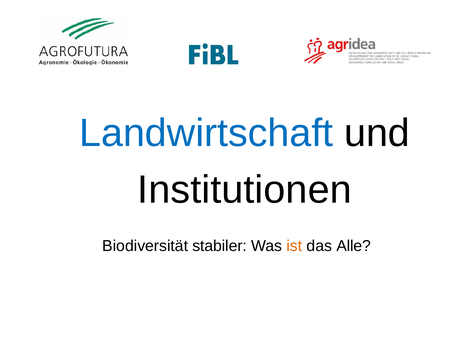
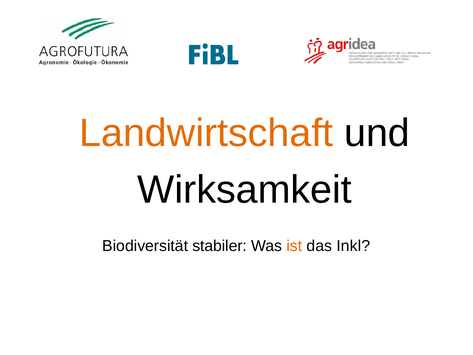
Landwirtschaft colour: blue -> orange
Institutionen: Institutionen -> Wirksamkeit
Alle: Alle -> Inkl
